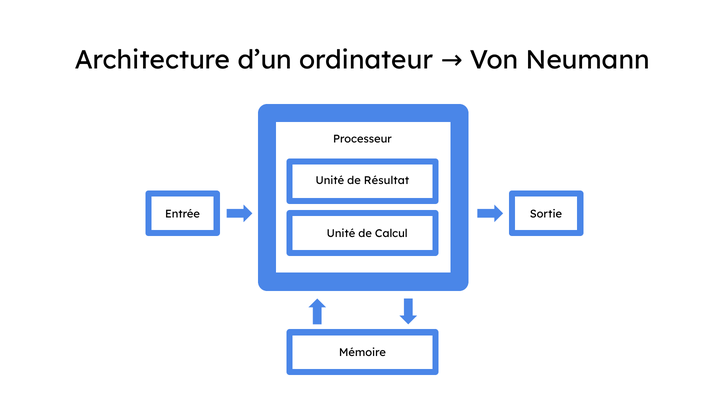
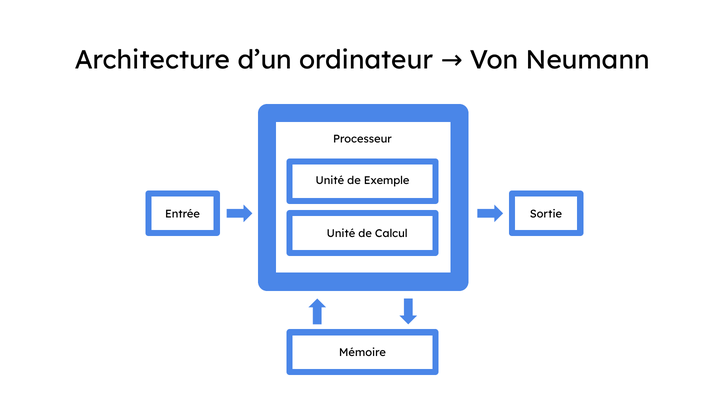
Résultat: Résultat -> Exemple
